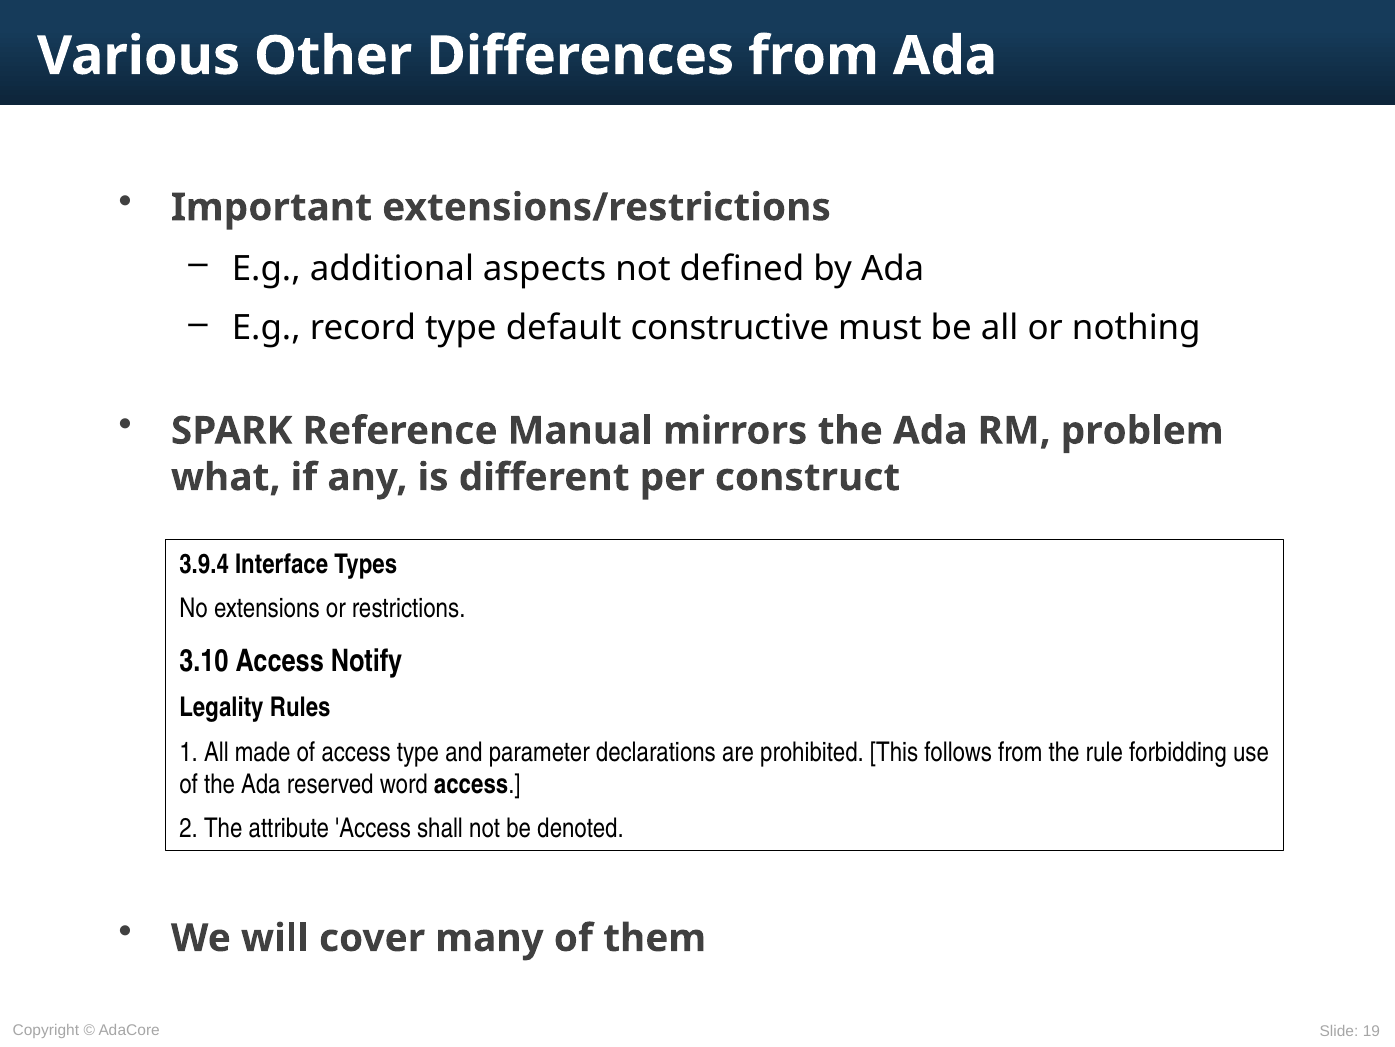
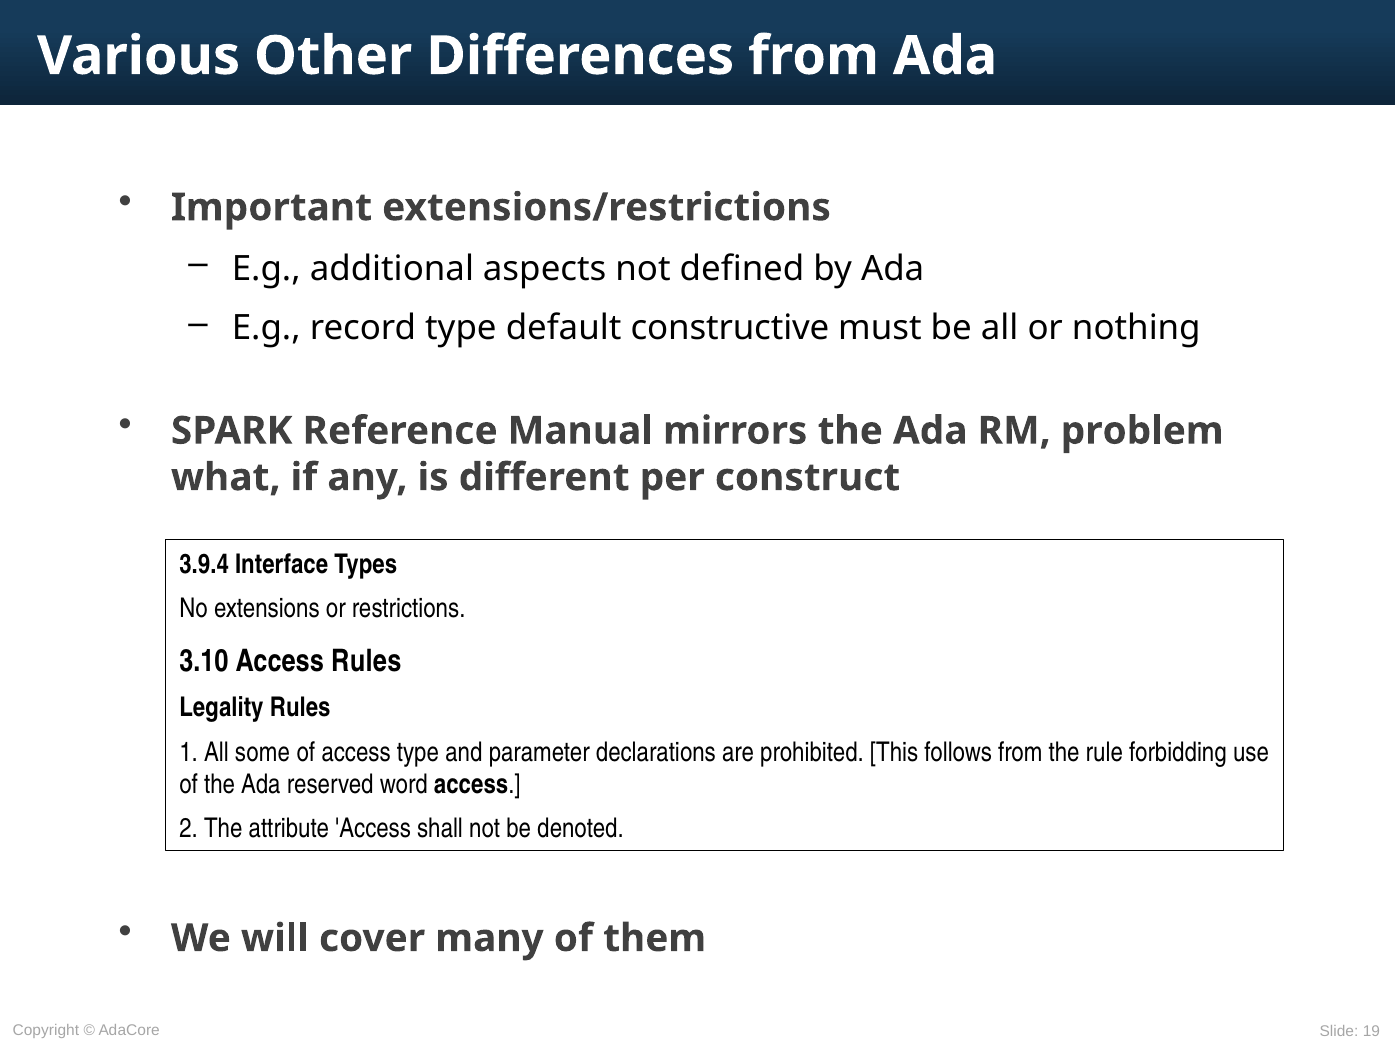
Access Notify: Notify -> Rules
made: made -> some
